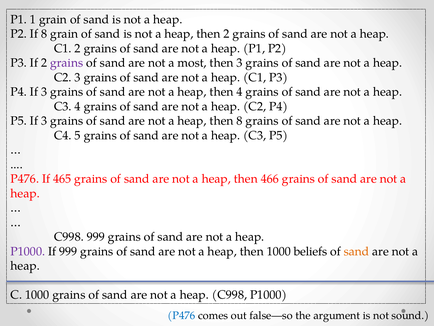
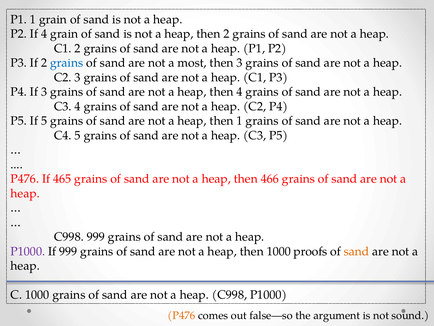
If 8: 8 -> 4
grains at (67, 63) colour: purple -> blue
P5 If 3: 3 -> 5
then 8: 8 -> 1
beliefs: beliefs -> proofs
P476 at (182, 315) colour: blue -> orange
